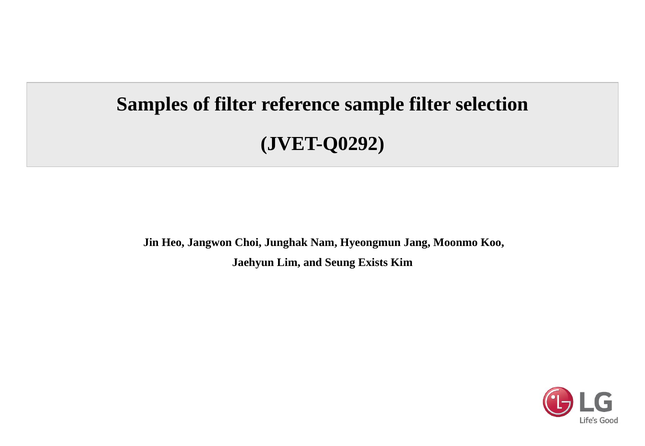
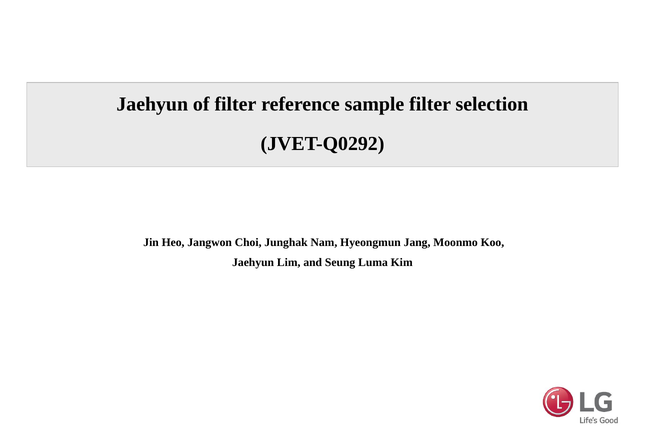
Samples at (152, 104): Samples -> Jaehyun
Exists: Exists -> Luma
